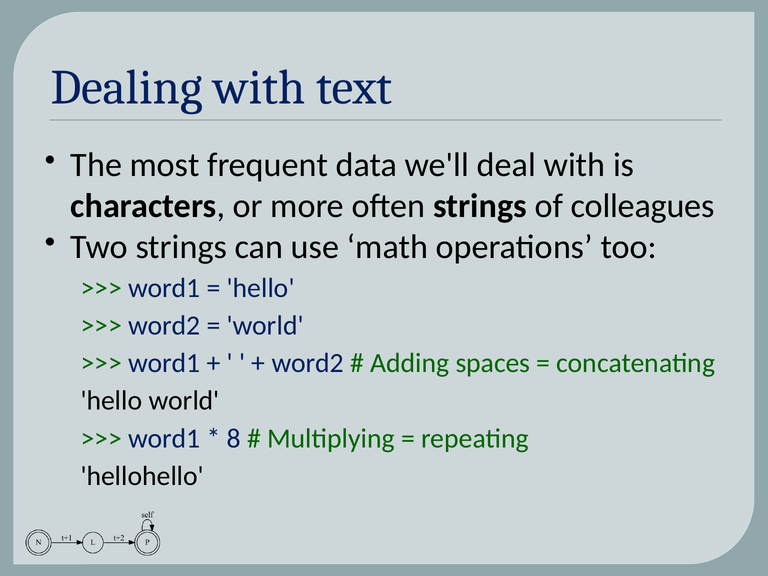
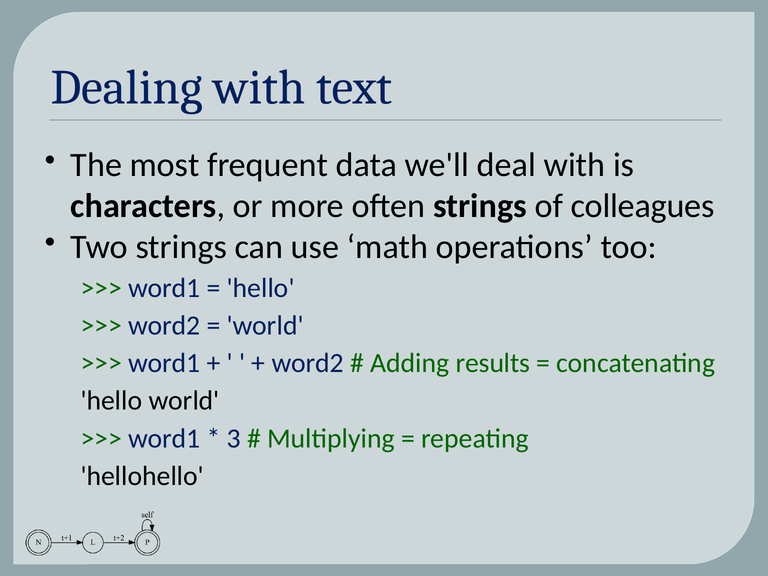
spaces: spaces -> results
8: 8 -> 3
